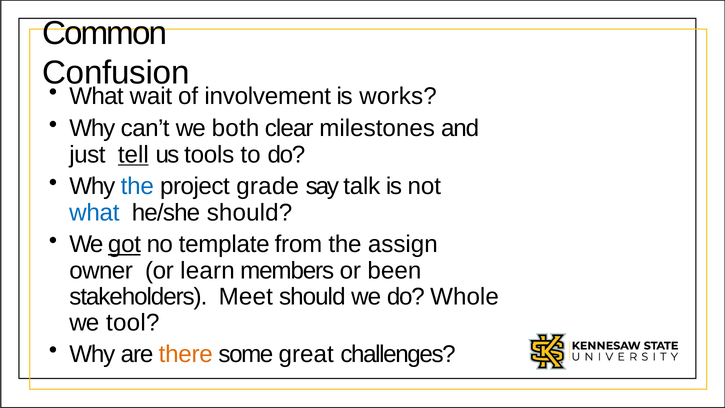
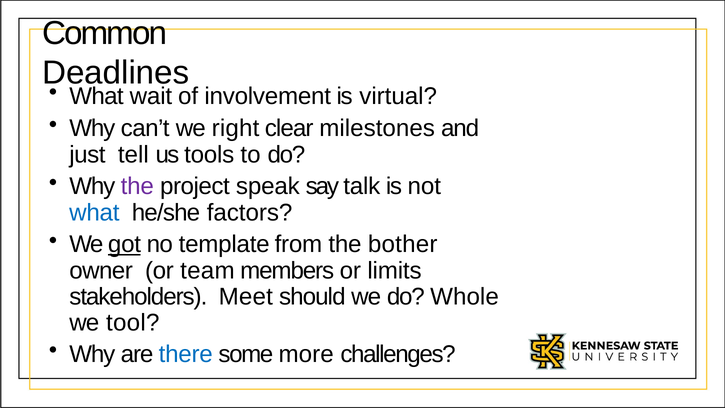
Confusion: Confusion -> Deadlines
works: works -> virtual
both: both -> right
tell underline: present -> none
the at (137, 186) colour: blue -> purple
grade: grade -> speak
he/she should: should -> factors
assign: assign -> bother
learn: learn -> team
been: been -> limits
there colour: orange -> blue
great: great -> more
